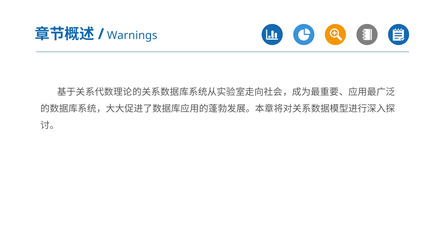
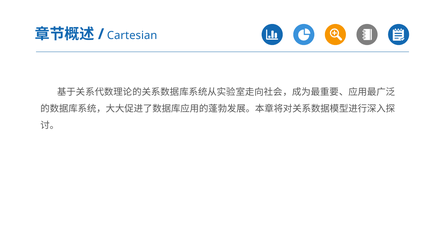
Warnings: Warnings -> Cartesian
